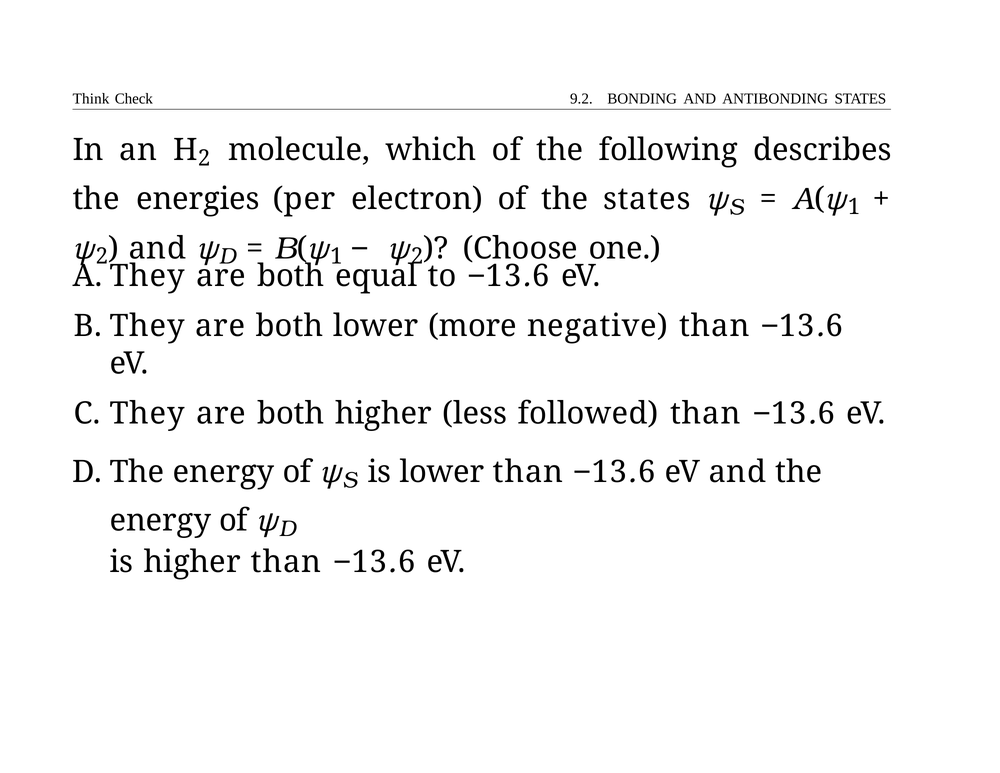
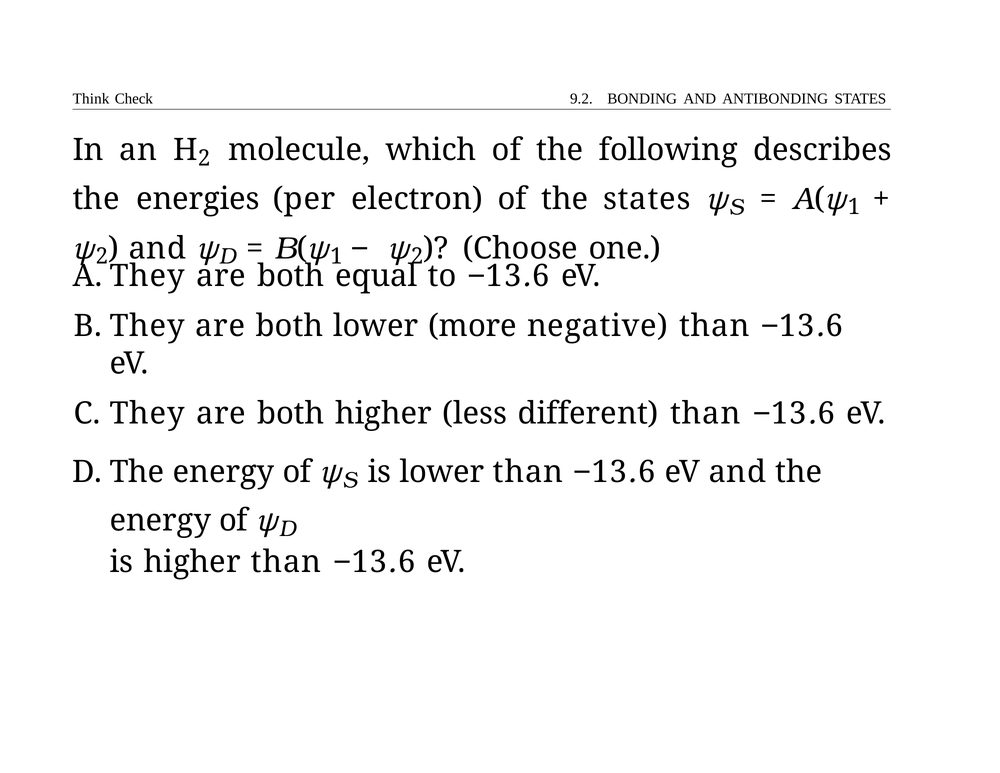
followed: followed -> different
